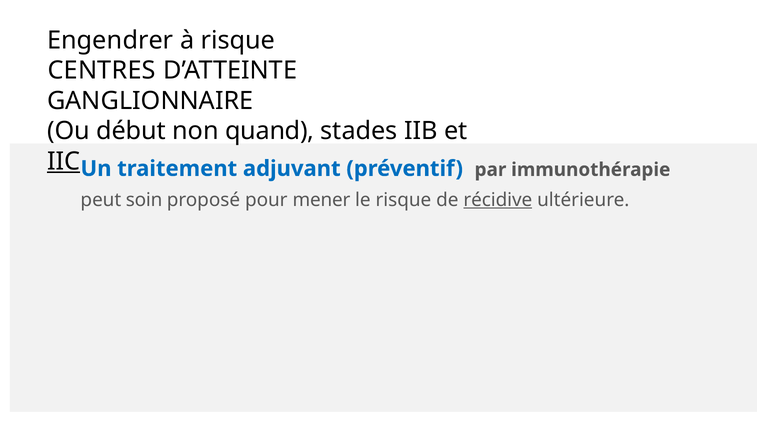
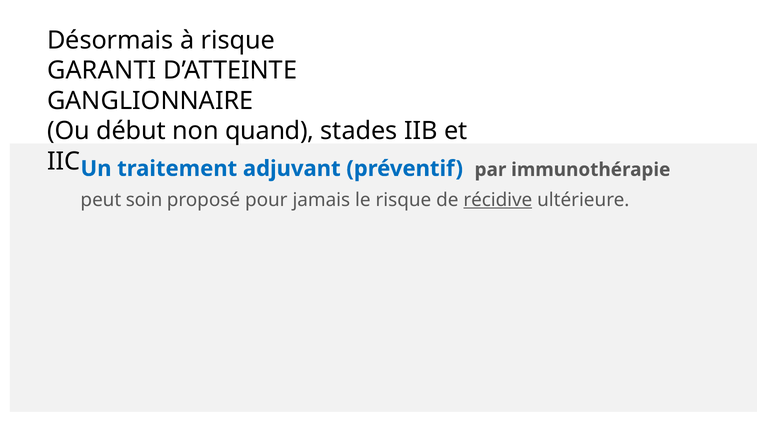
Engendrer: Engendrer -> Désormais
CENTRES: CENTRES -> GARANTI
IIC underline: present -> none
mener: mener -> jamais
